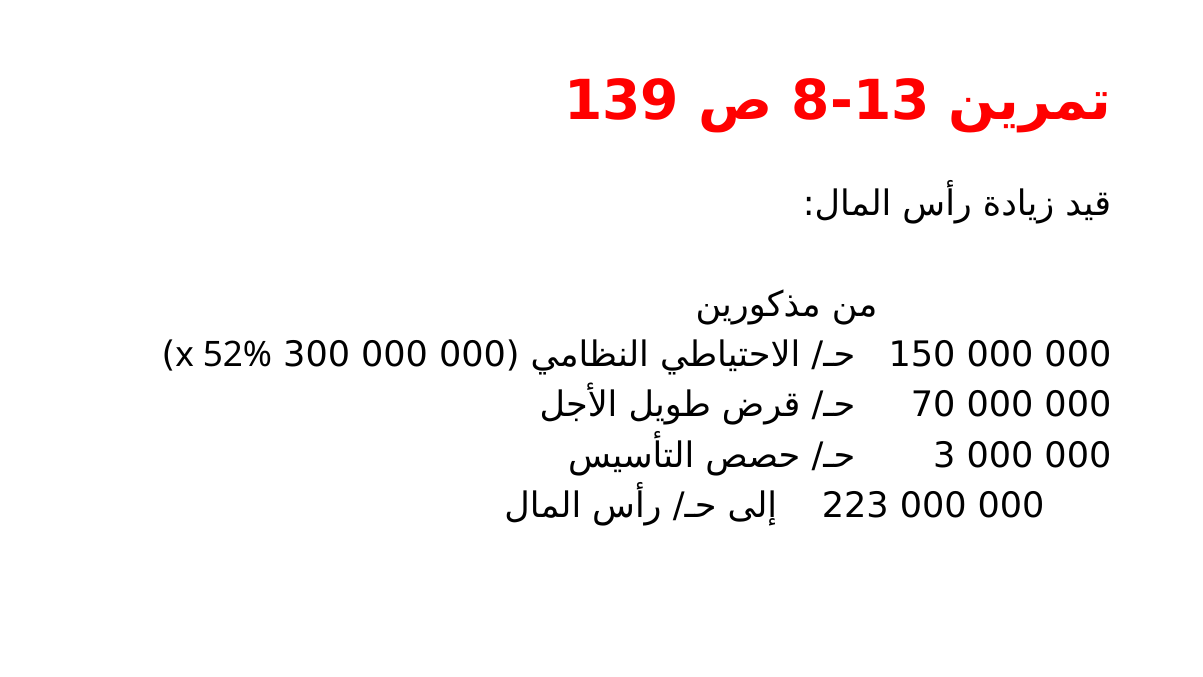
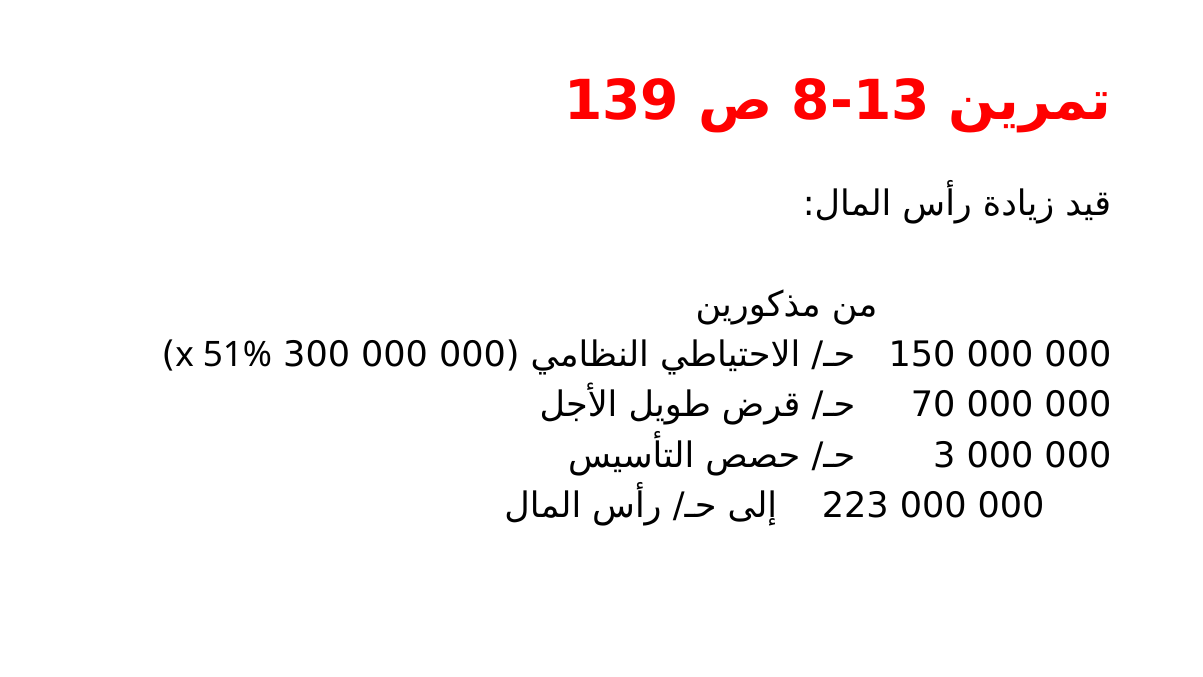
52%: 52% -> 51%
